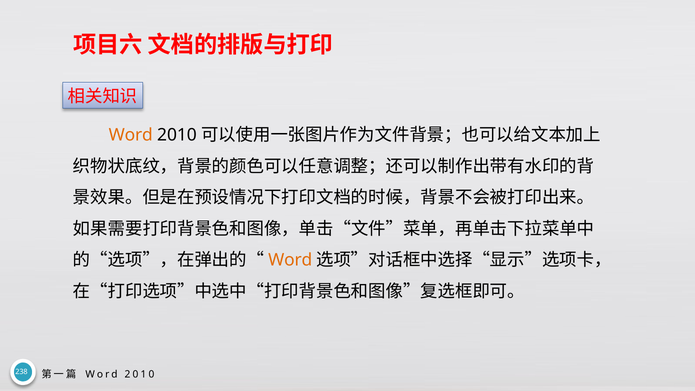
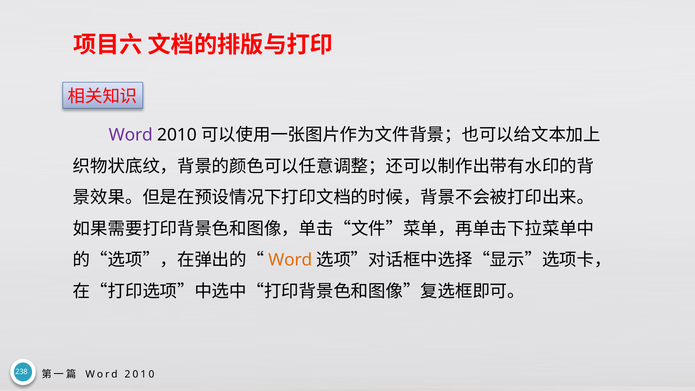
Word at (131, 135) colour: orange -> purple
